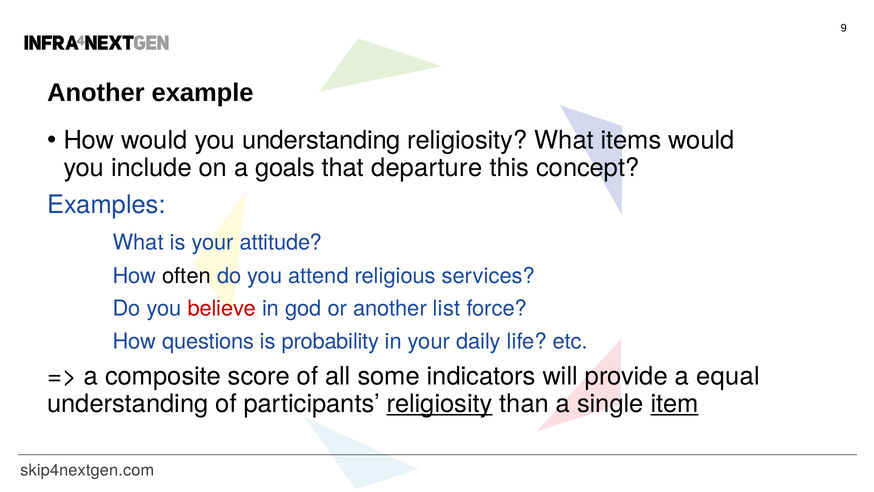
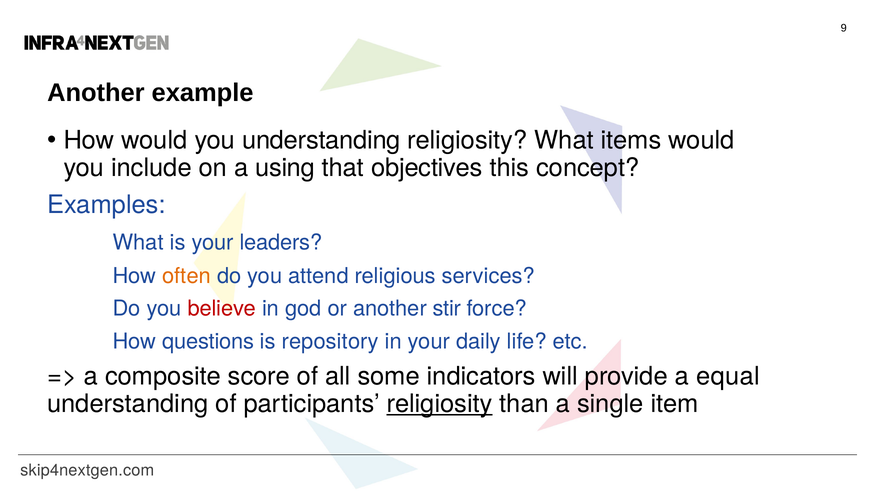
goals: goals -> using
departure: departure -> objectives
attitude: attitude -> leaders
often colour: black -> orange
list: list -> stir
probability: probability -> repository
item underline: present -> none
